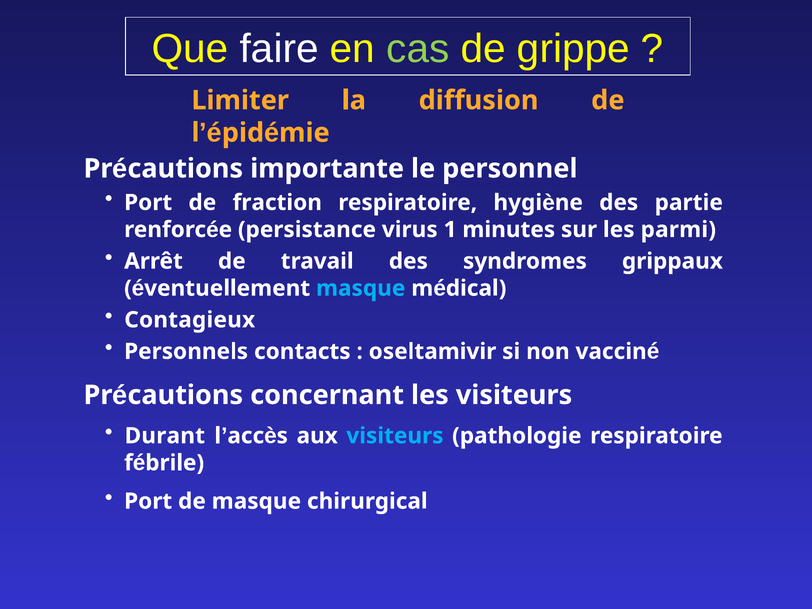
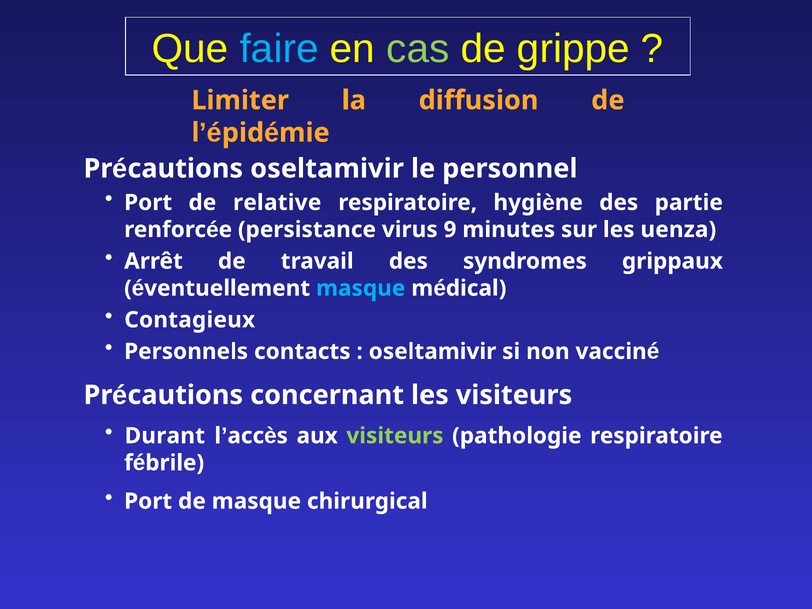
faire colour: white -> light blue
importante at (327, 169): importante -> oseltamivir
fraction: fraction -> relative
1: 1 -> 9
parmi: parmi -> uenza
visiteurs at (395, 436) colour: light blue -> light green
